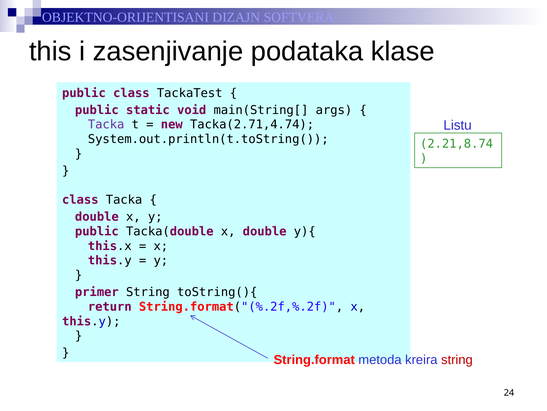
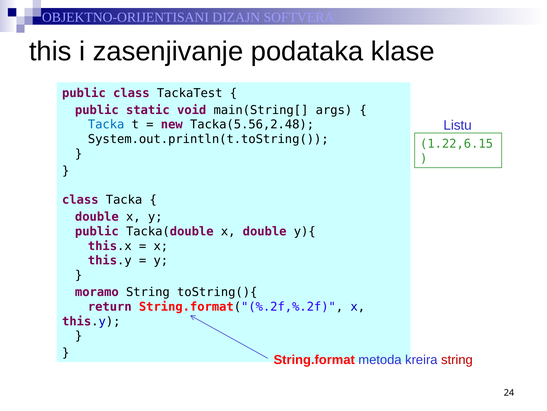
Tacka at (106, 124) colour: purple -> blue
Tacka(2.71,4.74: Tacka(2.71,4.74 -> Tacka(5.56,2.48
2.21,8.74: 2.21,8.74 -> 1.22,6.15
primer: primer -> moramo
